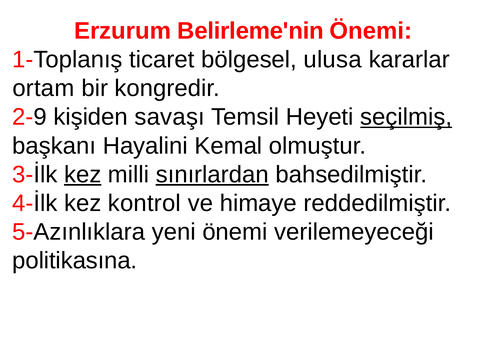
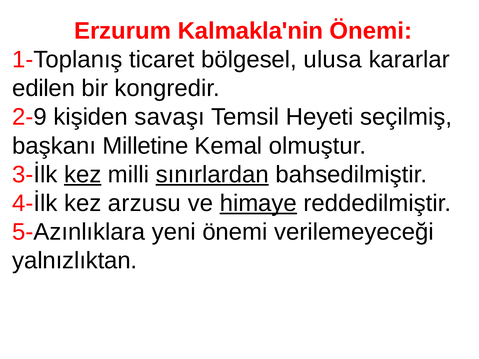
Belirleme'nin: Belirleme'nin -> Kalmakla'nin
ortam: ortam -> edilen
seçilmiş underline: present -> none
Hayalini: Hayalini -> Milletine
kontrol: kontrol -> arzusu
himaye underline: none -> present
politikasına: politikasına -> yalnızlıktan
